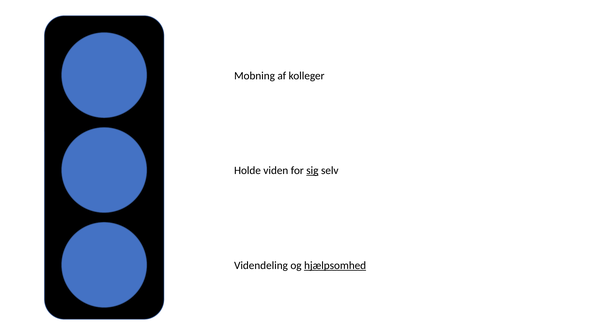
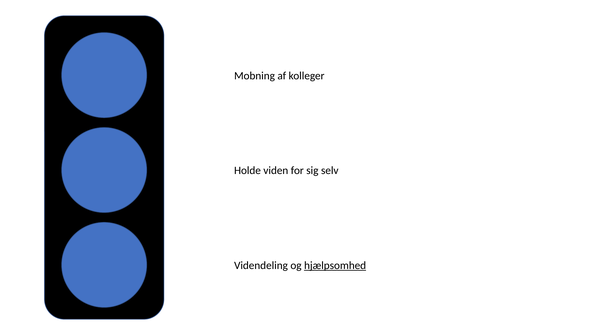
sig underline: present -> none
